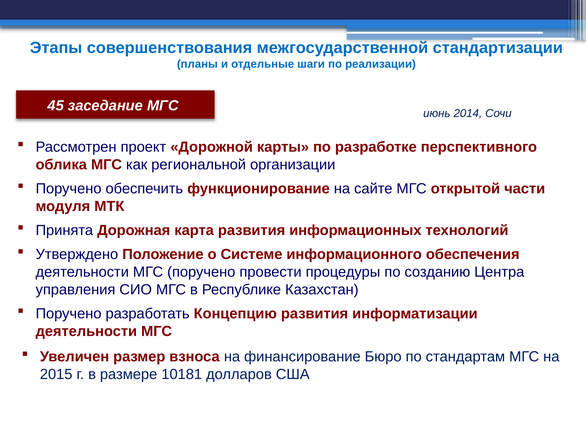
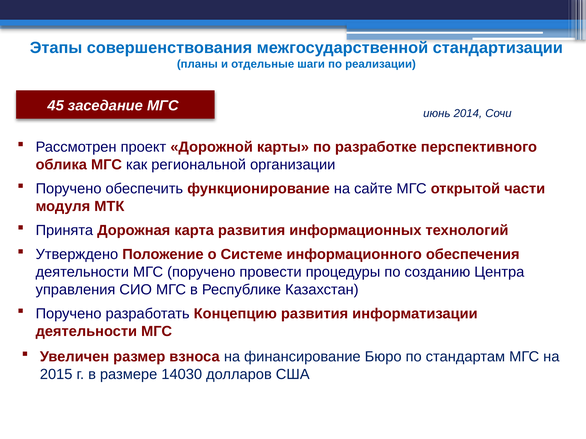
10181: 10181 -> 14030
